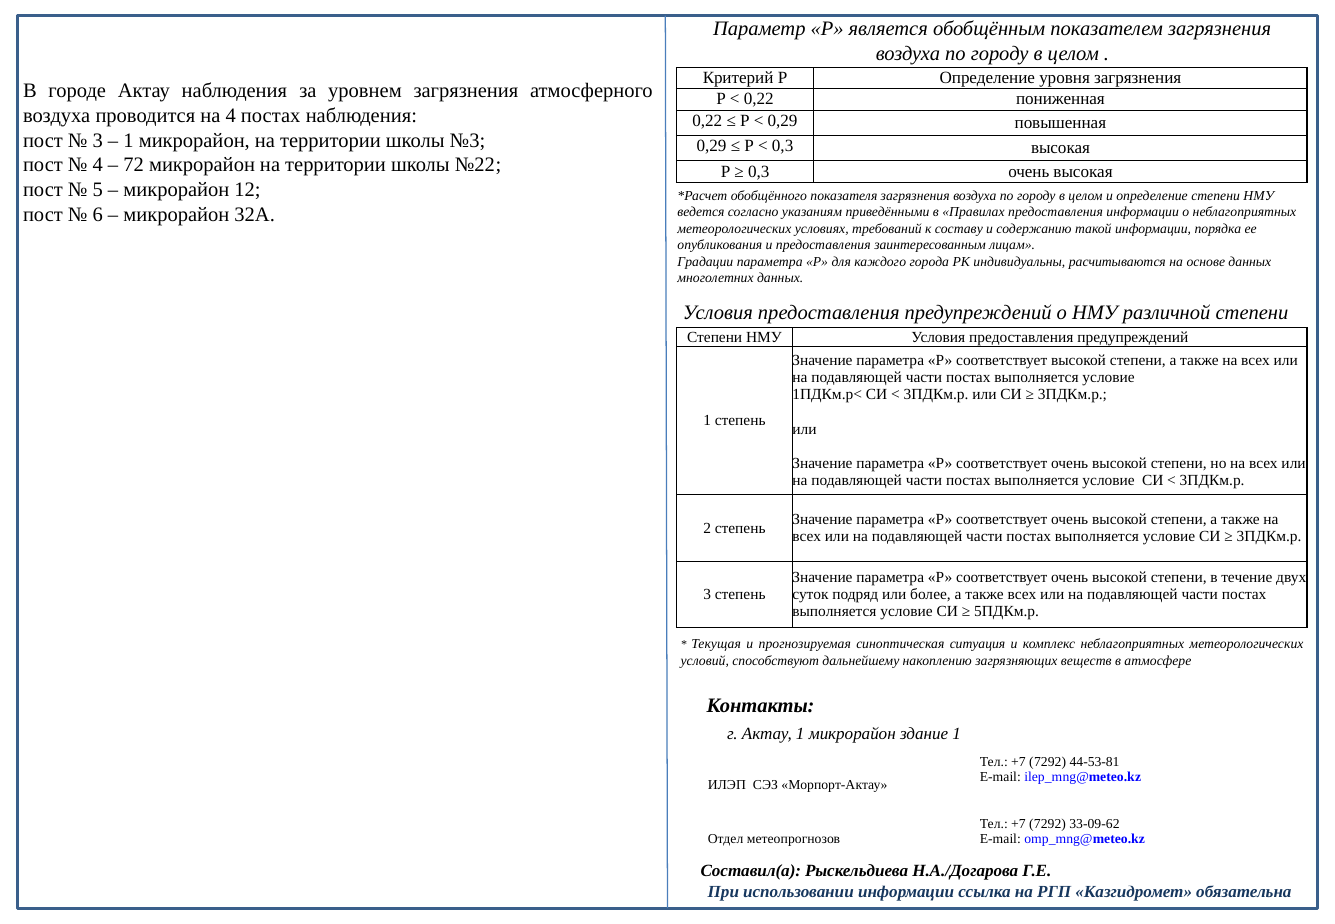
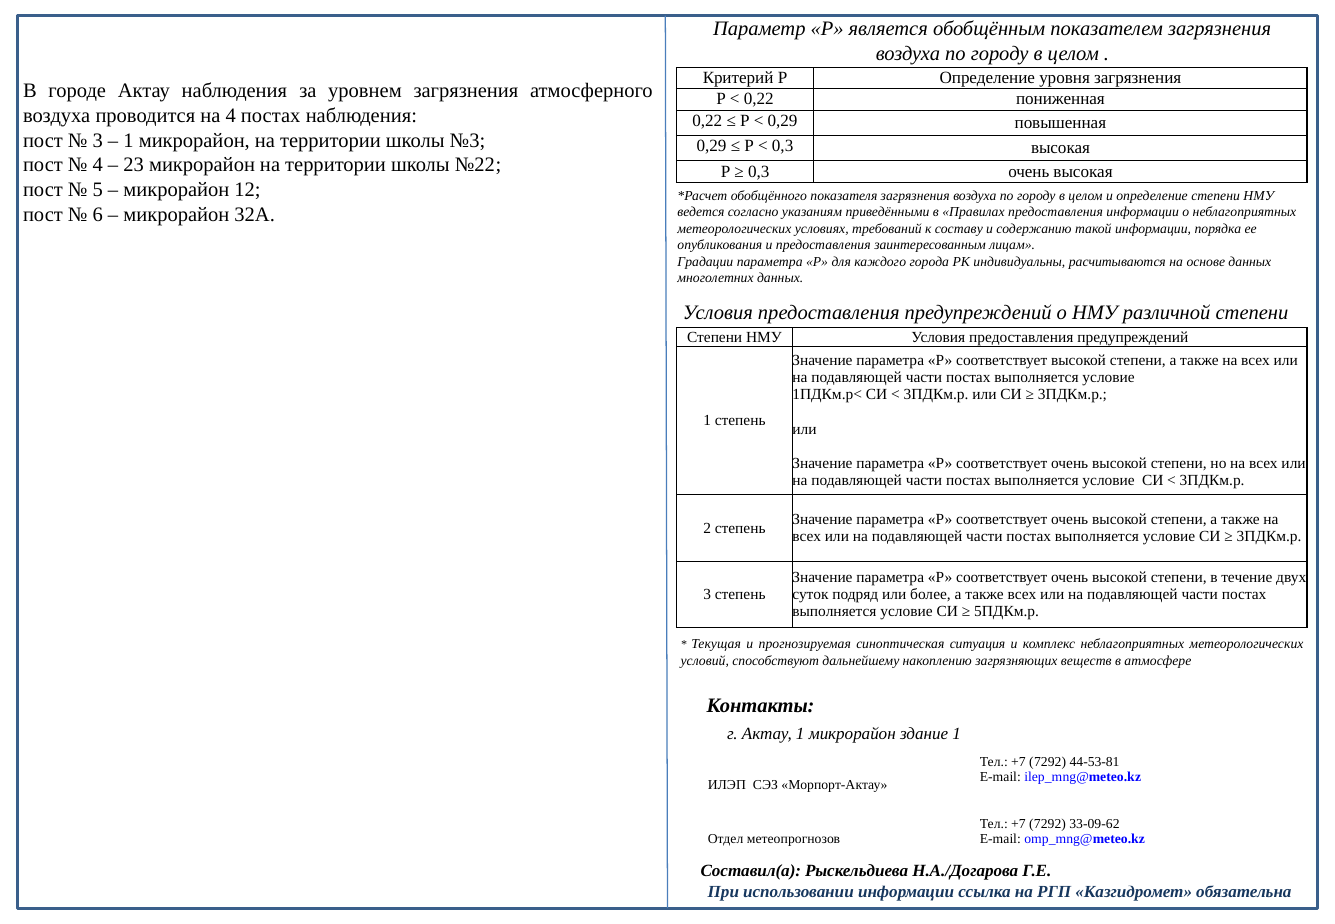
72: 72 -> 23
